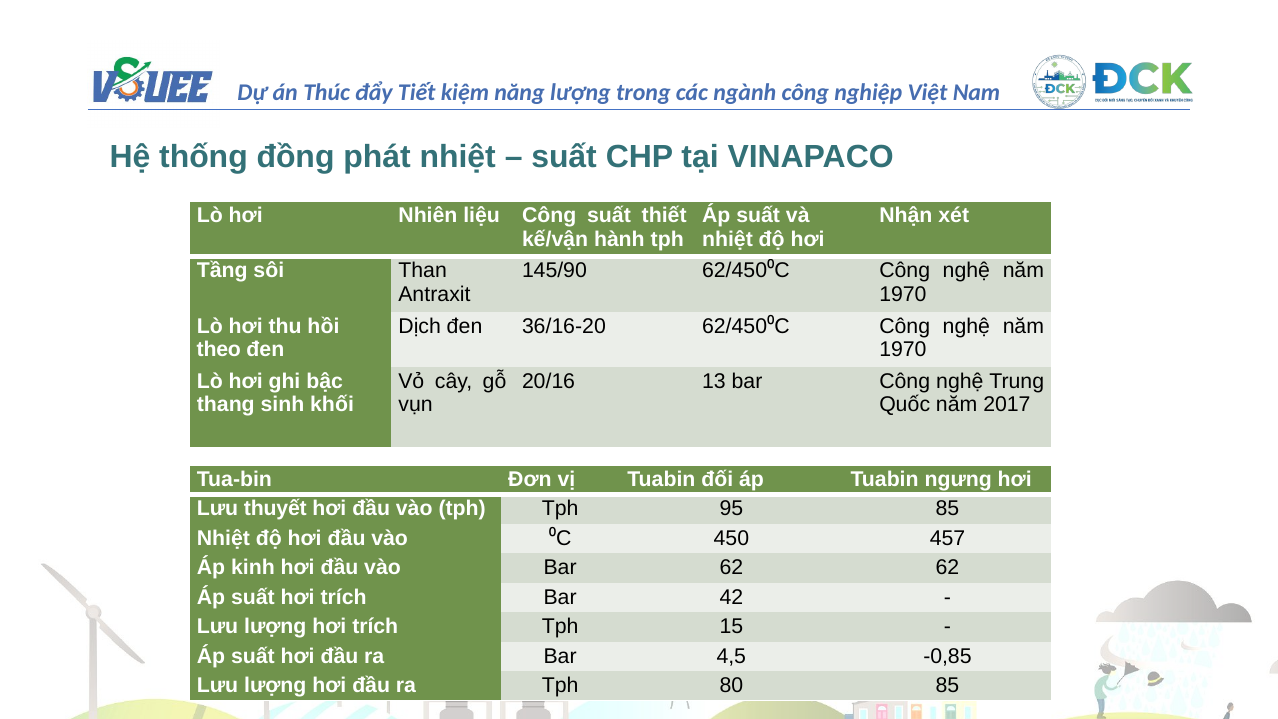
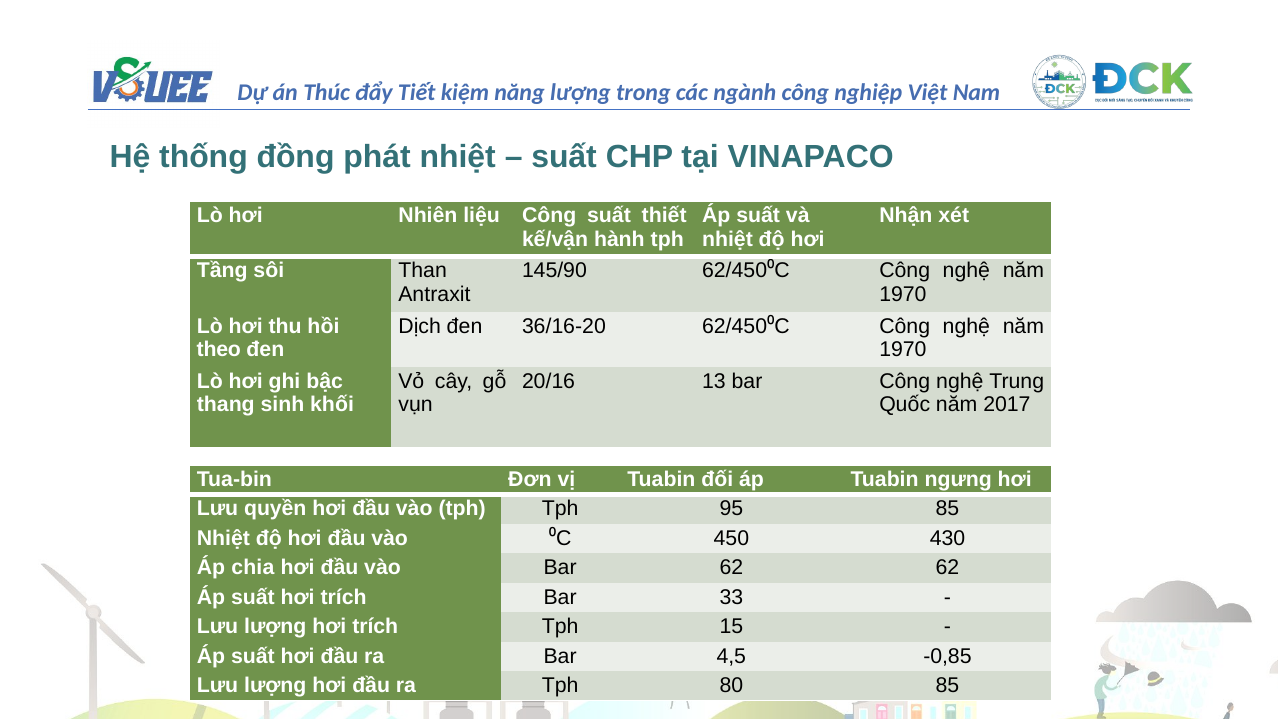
thuyết: thuyết -> quyền
457: 457 -> 430
kinh: kinh -> chia
42: 42 -> 33
